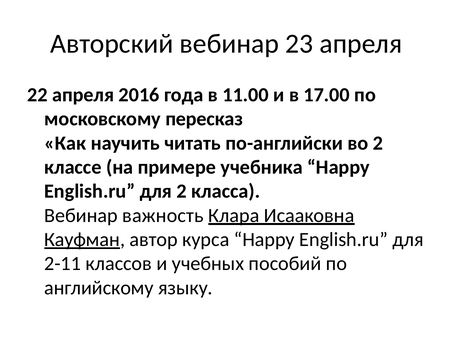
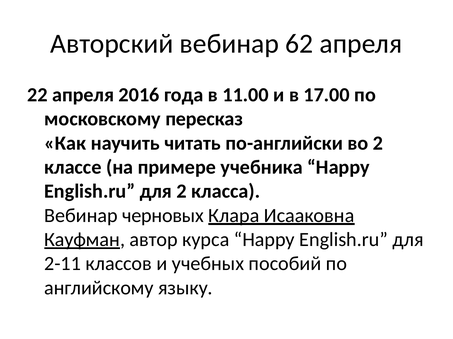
23: 23 -> 62
важность: важность -> черновых
